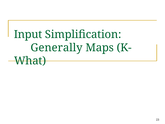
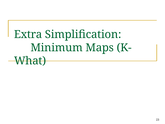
Input: Input -> Extra
Generally: Generally -> Minimum
